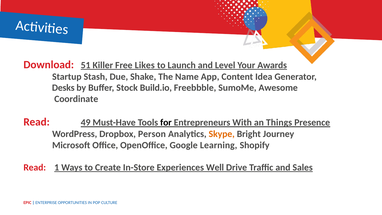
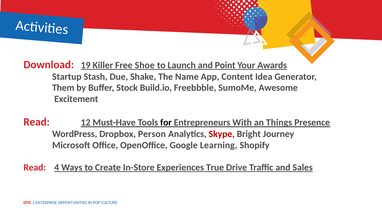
51: 51 -> 19
Likes: Likes -> Shoe
Level: Level -> Point
Desks: Desks -> Them
Coordinate: Coordinate -> Excitement
49: 49 -> 12
Skype colour: orange -> red
1: 1 -> 4
Well: Well -> True
